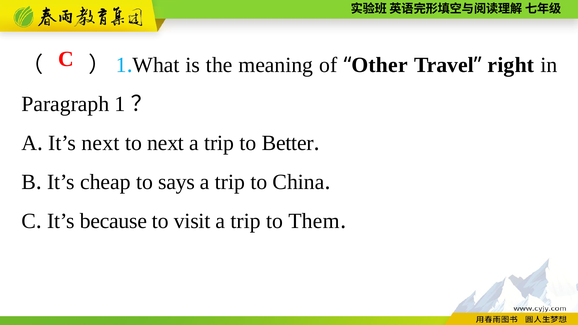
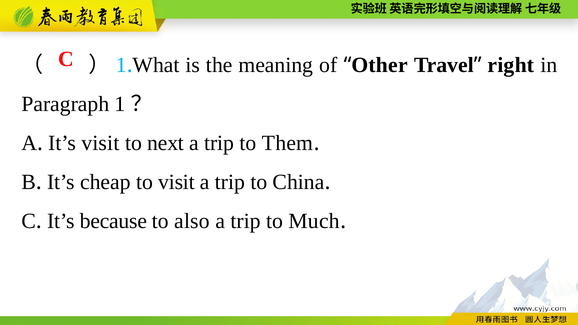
It’s next: next -> visit
Better: Better -> Them
to says: says -> visit
visit: visit -> also
Them: Them -> Much
